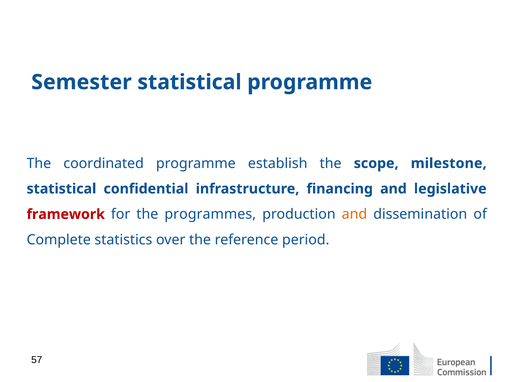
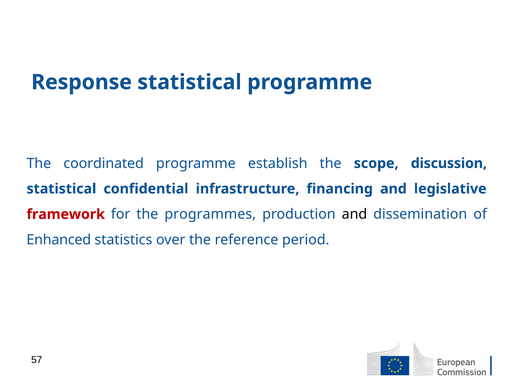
Semester: Semester -> Response
milestone: milestone -> discussion
and at (354, 215) colour: orange -> black
Complete: Complete -> Enhanced
